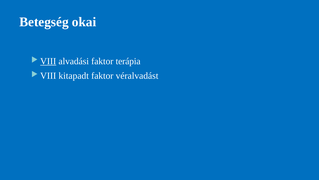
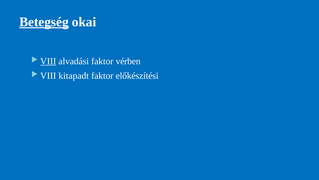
Betegség underline: none -> present
terápia: terápia -> vérben
véralvadást: véralvadást -> előkészítési
